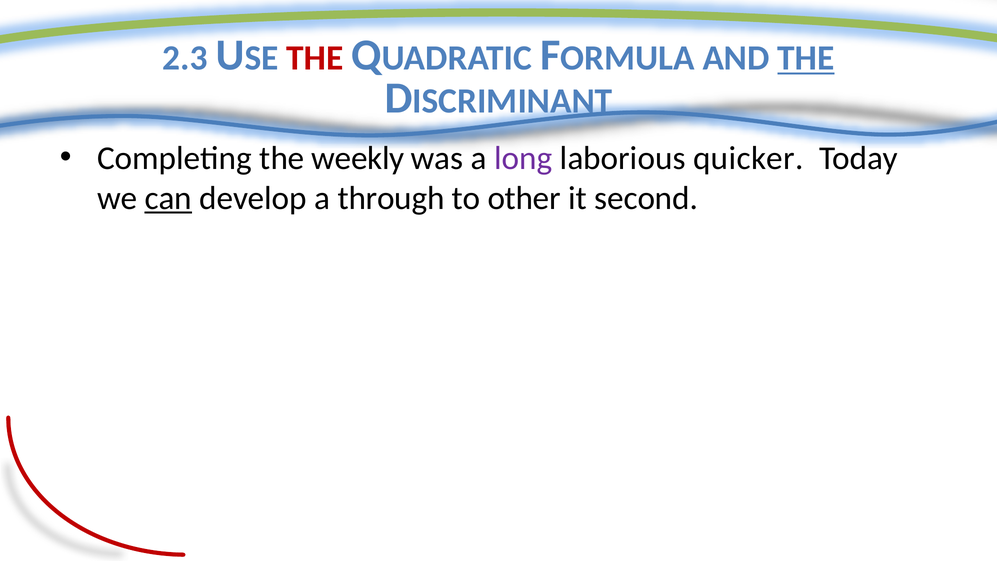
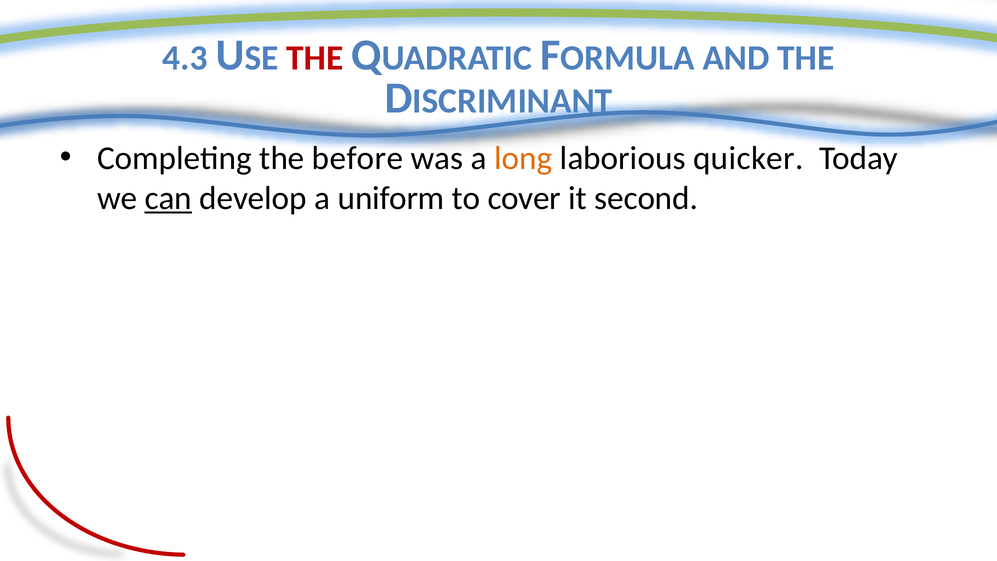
2.3: 2.3 -> 4.3
THE at (806, 58) underline: present -> none
weekly: weekly -> before
long colour: purple -> orange
through: through -> uniform
other: other -> cover
